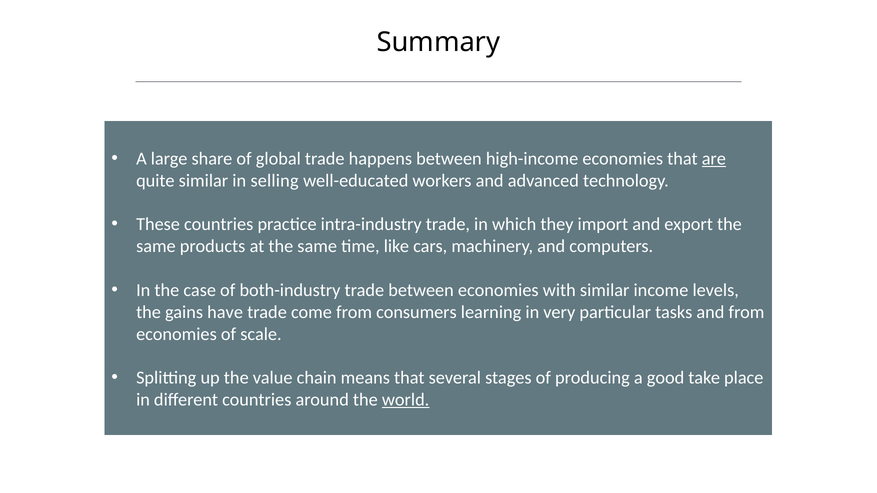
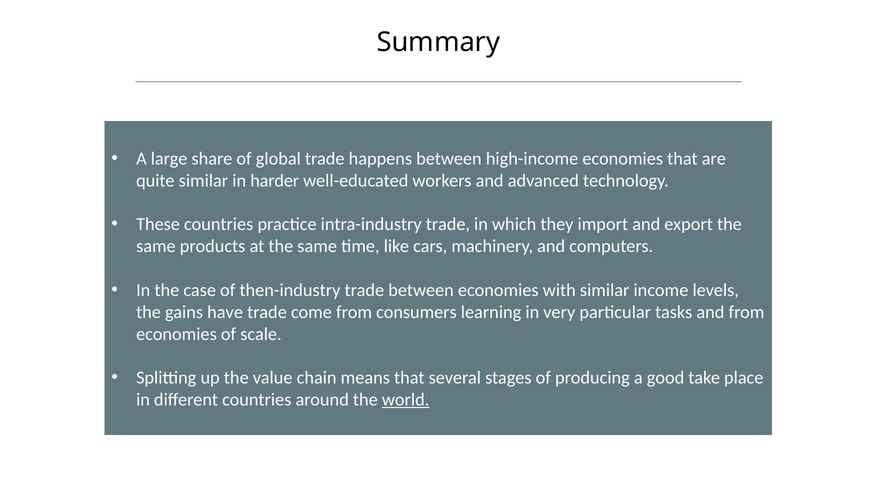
are underline: present -> none
selling: selling -> harder
both-industry: both-industry -> then-industry
